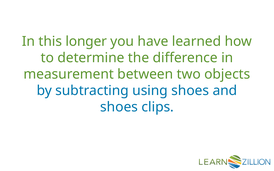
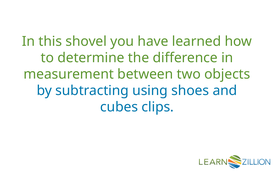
longer: longer -> shovel
shoes at (119, 107): shoes -> cubes
